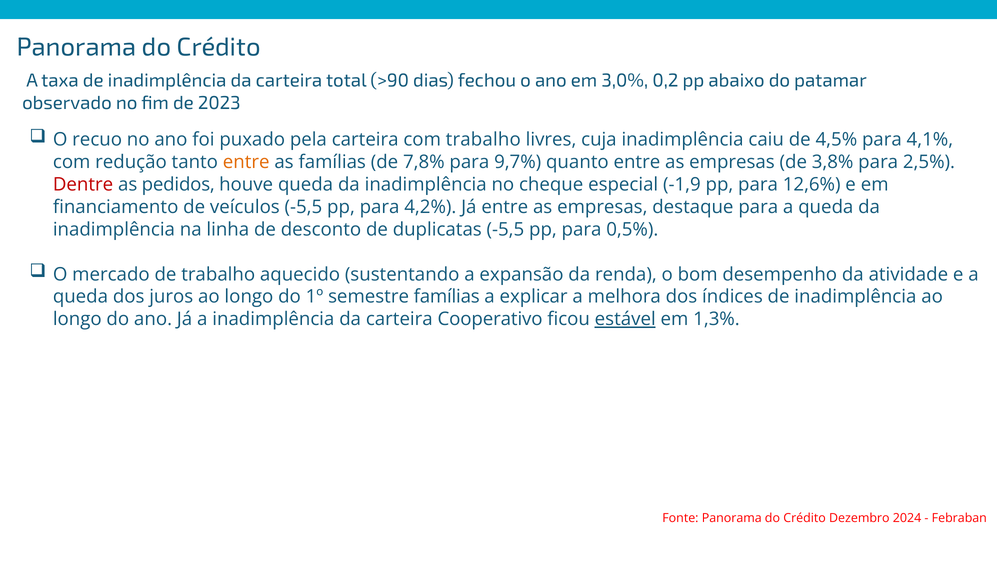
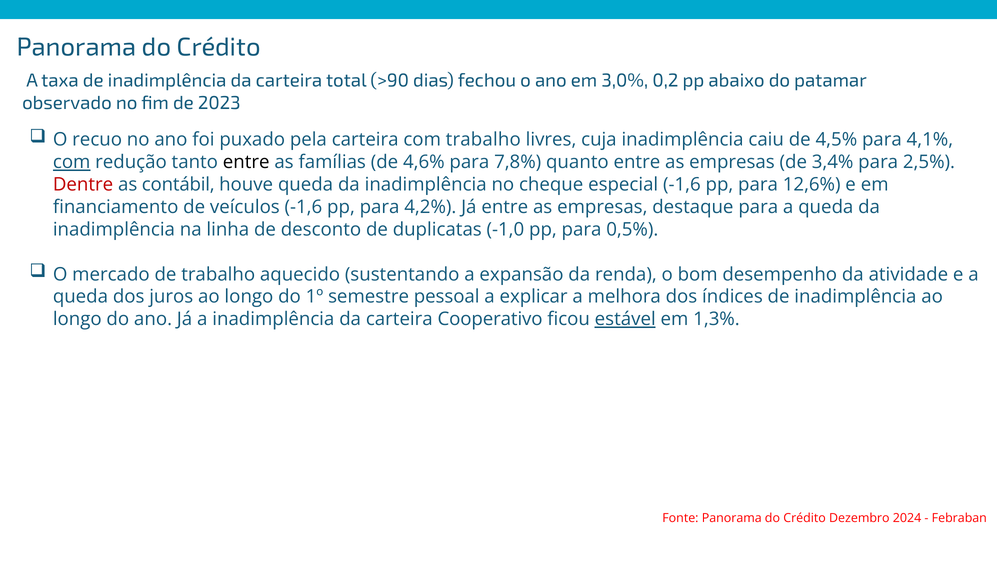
com at (72, 162) underline: none -> present
entre at (246, 162) colour: orange -> black
7,8%: 7,8% -> 4,6%
9,7%: 9,7% -> 7,8%
3,8%: 3,8% -> 3,4%
pedidos: pedidos -> contábil
especial -1,9: -1,9 -> -1,6
veículos -5,5: -5,5 -> -1,6
duplicatas -5,5: -5,5 -> -1,0
semestre famílias: famílias -> pessoal
